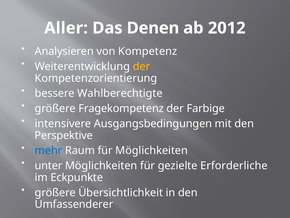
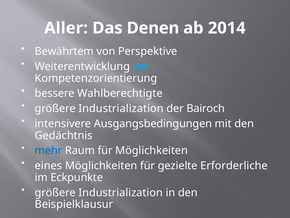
2012: 2012 -> 2014
Analysieren: Analysieren -> Bewährtem
Kompetenz: Kompetenz -> Perspektive
der at (141, 66) colour: yellow -> light blue
Fragekompetenz at (121, 108): Fragekompetenz -> Industrialization
Farbige: Farbige -> Bairoch
Perspektive: Perspektive -> Gedächtnis
unter: unter -> eines
Übersichtlichkeit at (121, 192): Übersichtlichkeit -> Industrialization
Umfassenderer: Umfassenderer -> Beispielklausur
